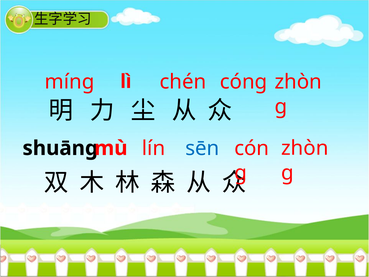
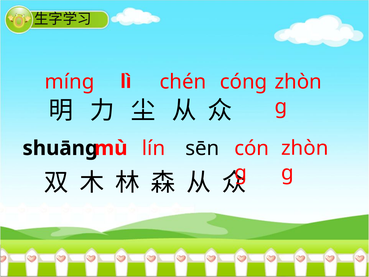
sēn colour: blue -> black
